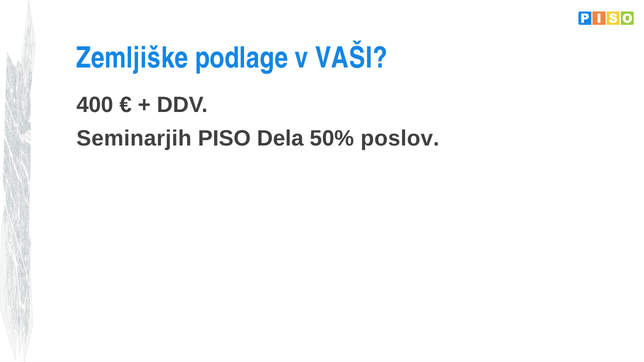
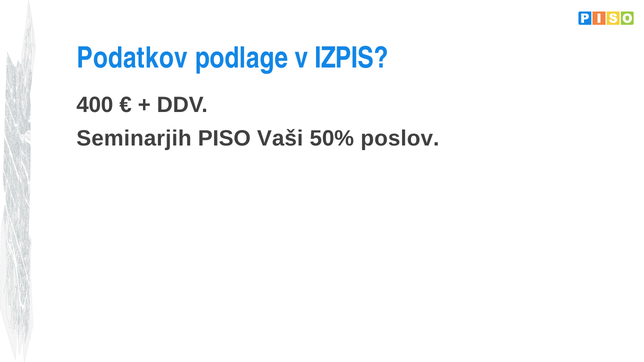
Zemljiške: Zemljiške -> Podatkov
VAŠI: VAŠI -> IZPIS
Dela: Dela -> Vaši
